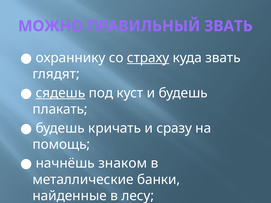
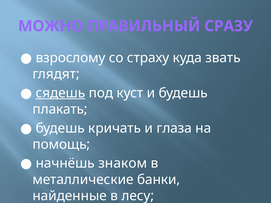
ПРАВИЛЬНЫЙ ЗВАТЬ: ЗВАТЬ -> СРАЗУ
охраннику: охраннику -> взрослому
страху underline: present -> none
сразу: сразу -> глаза
